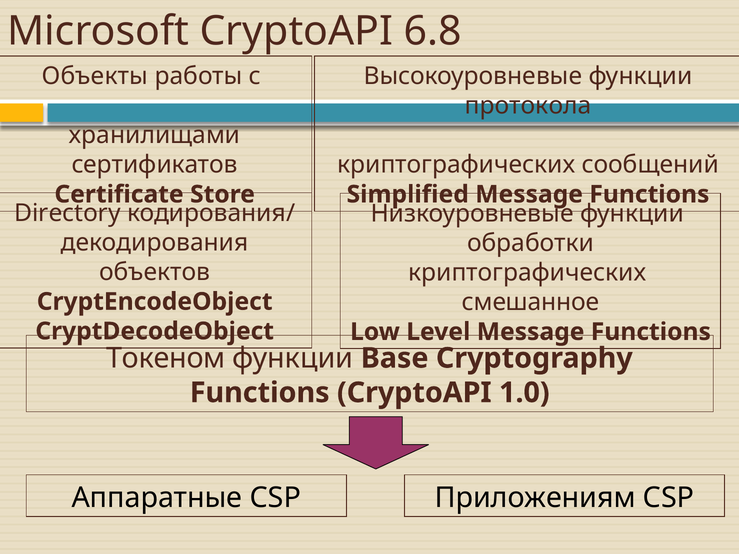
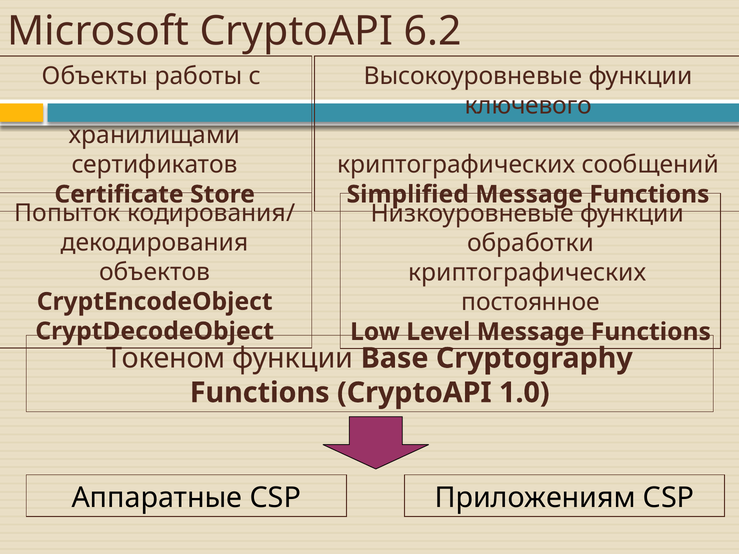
6.8: 6.8 -> 6.2
протокола: протокола -> ключевого
Directory: Directory -> Попыток
смешанное: смешанное -> постоянное
